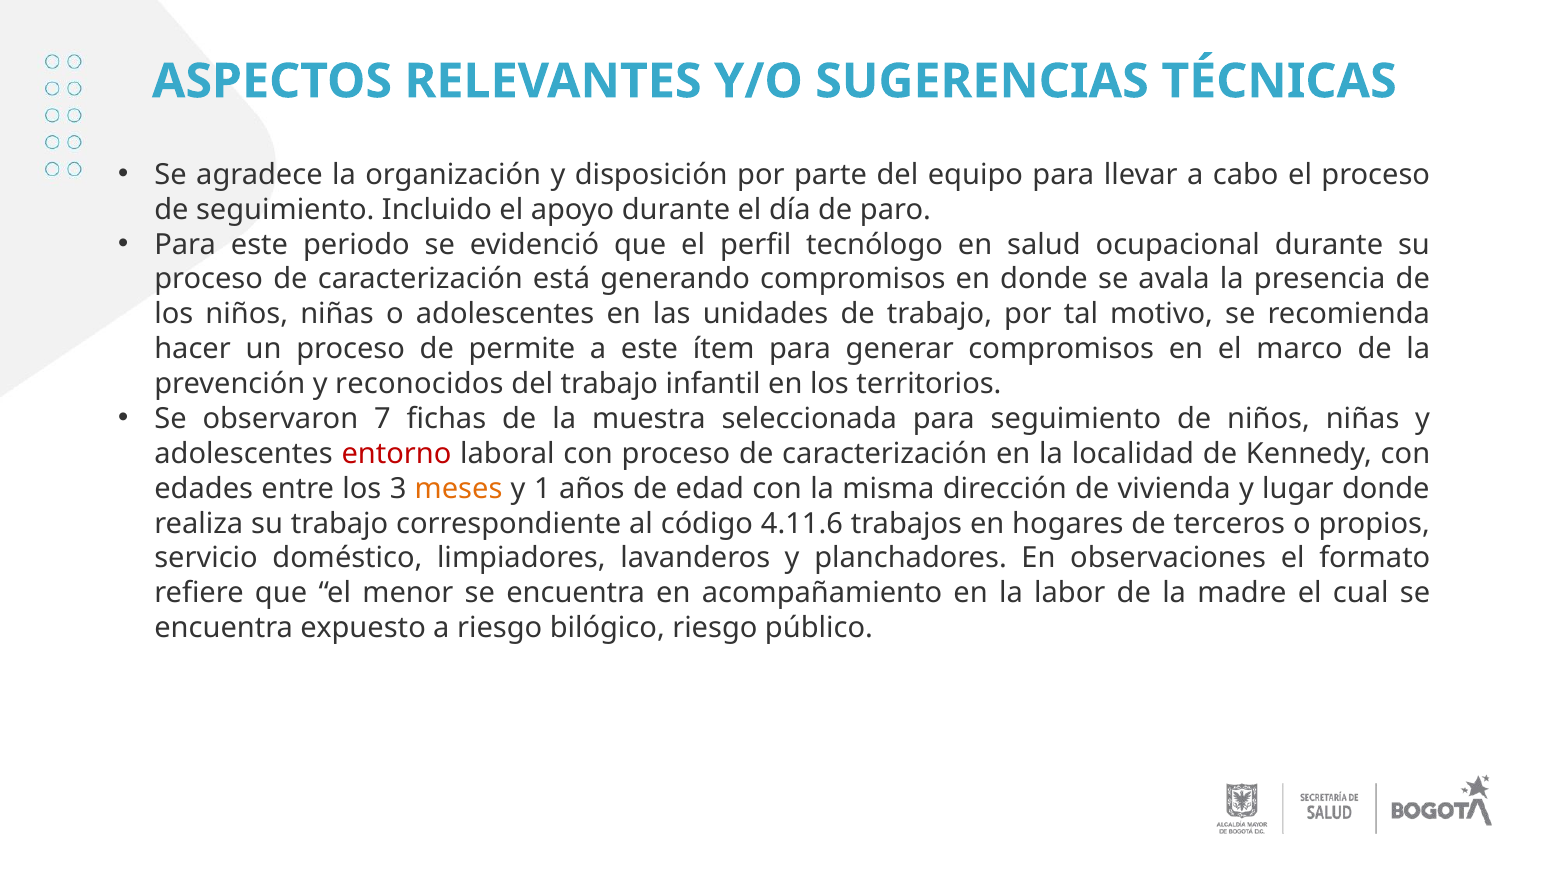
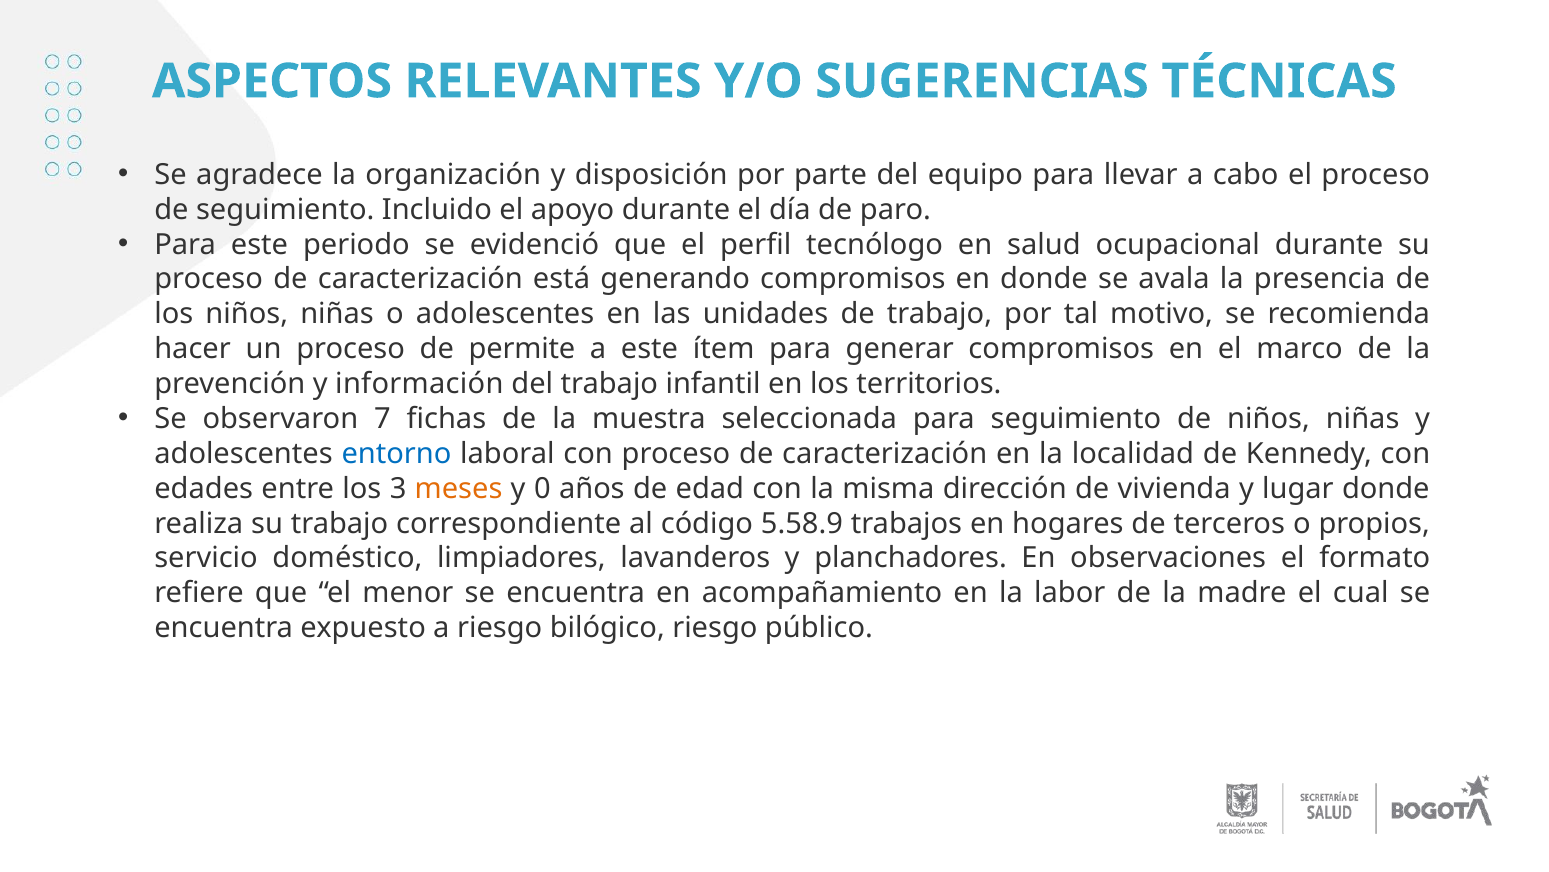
reconocidos: reconocidos -> información
entorno colour: red -> blue
1: 1 -> 0
4.11.6: 4.11.6 -> 5.58.9
